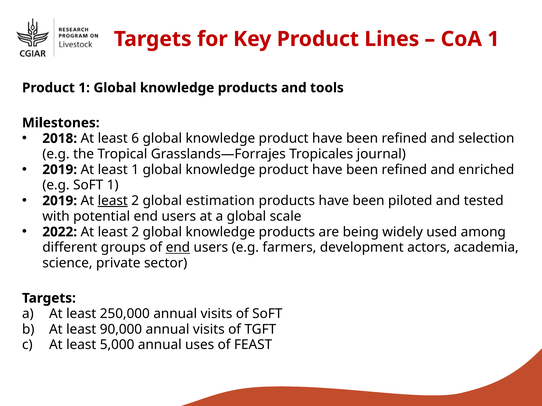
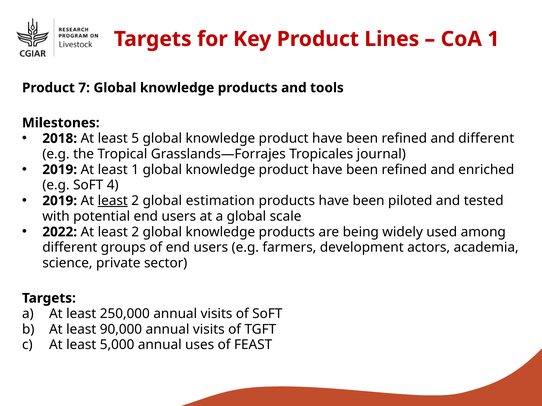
Product 1: 1 -> 7
6: 6 -> 5
and selection: selection -> different
SoFT 1: 1 -> 4
end at (178, 248) underline: present -> none
